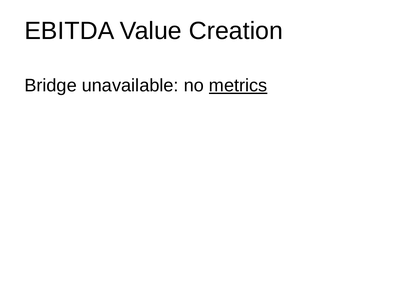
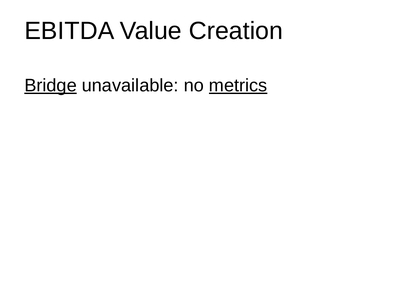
Bridge underline: none -> present
